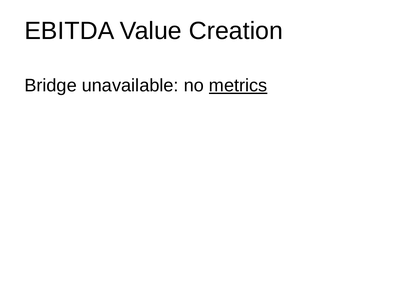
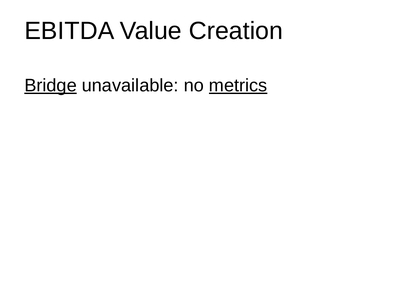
Bridge underline: none -> present
